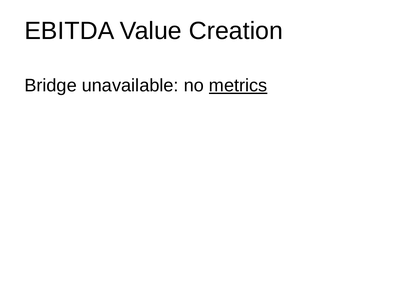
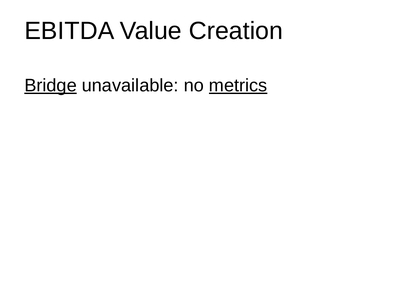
Bridge underline: none -> present
